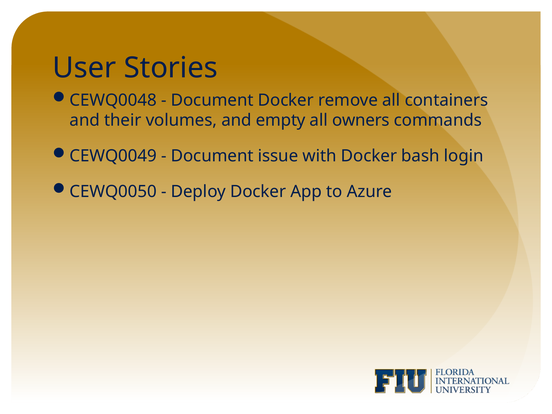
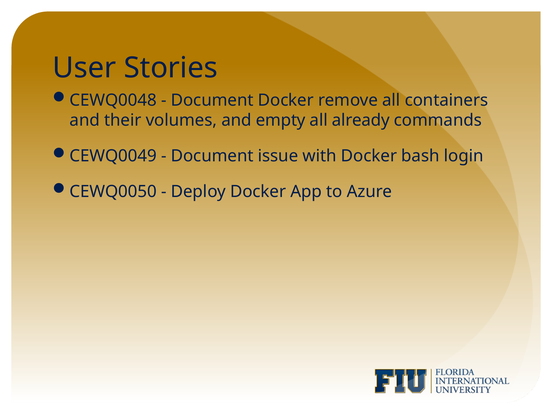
owners: owners -> already
